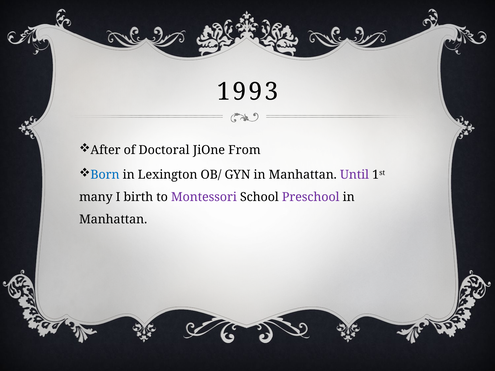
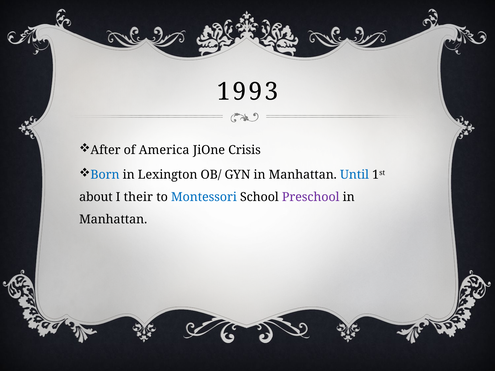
Doctoral: Doctoral -> America
From: From -> Crisis
Until colour: purple -> blue
many: many -> about
birth: birth -> their
Montessori colour: purple -> blue
